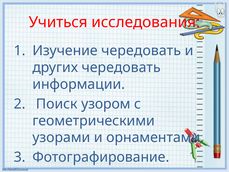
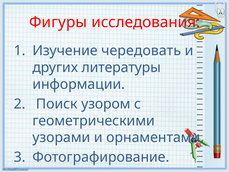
Учиться: Учиться -> Фигуры
других чередовать: чередовать -> литературы
